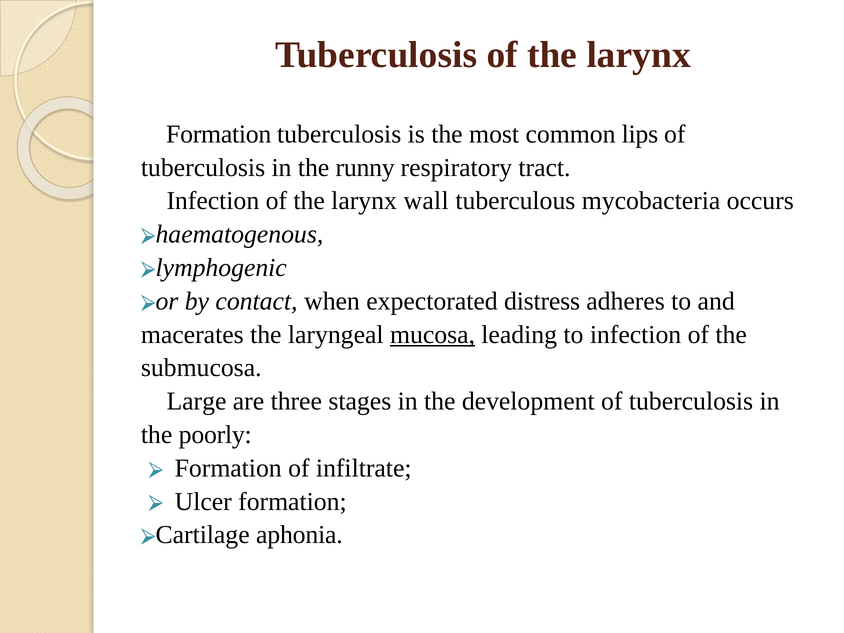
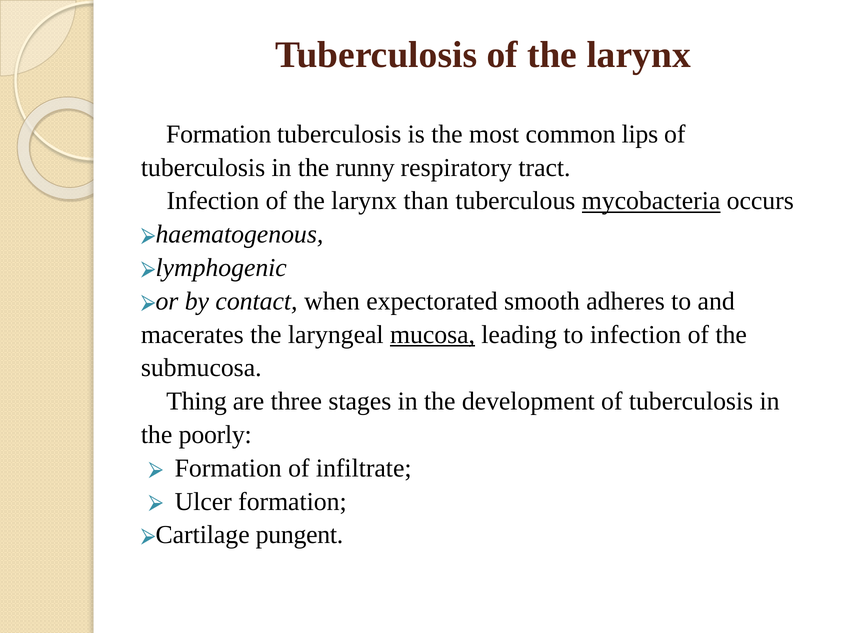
wall: wall -> than
mycobacteria underline: none -> present
distress: distress -> smooth
Large: Large -> Thing
aphonia: aphonia -> pungent
